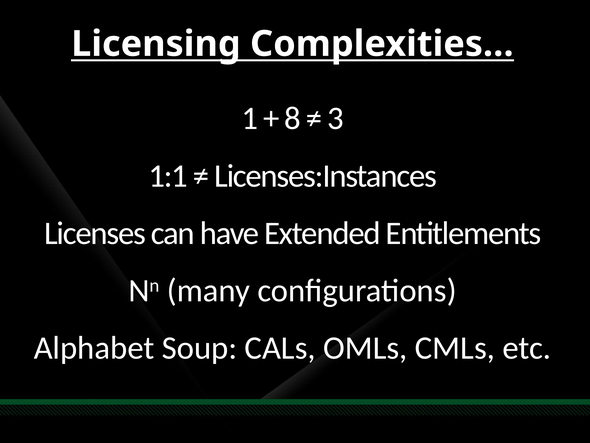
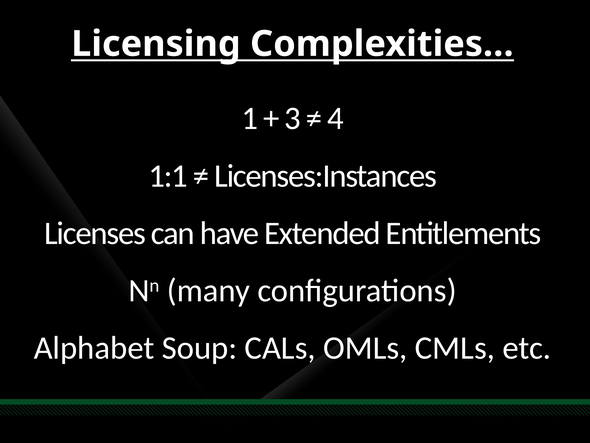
8: 8 -> 3
3: 3 -> 4
